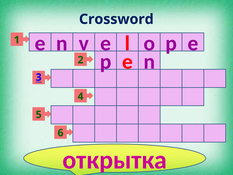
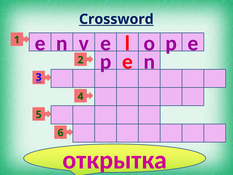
Crossword underline: none -> present
